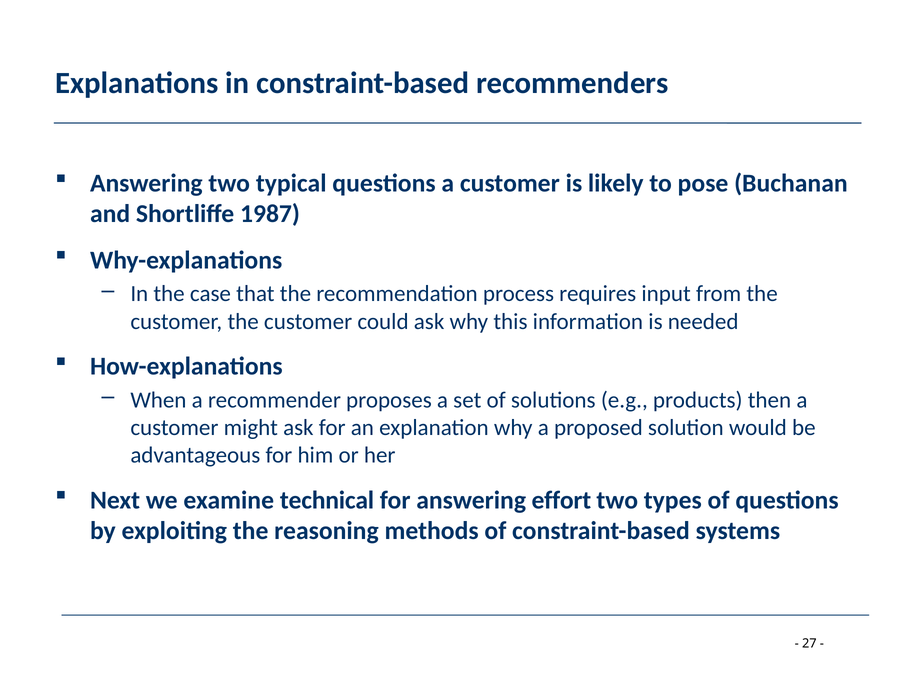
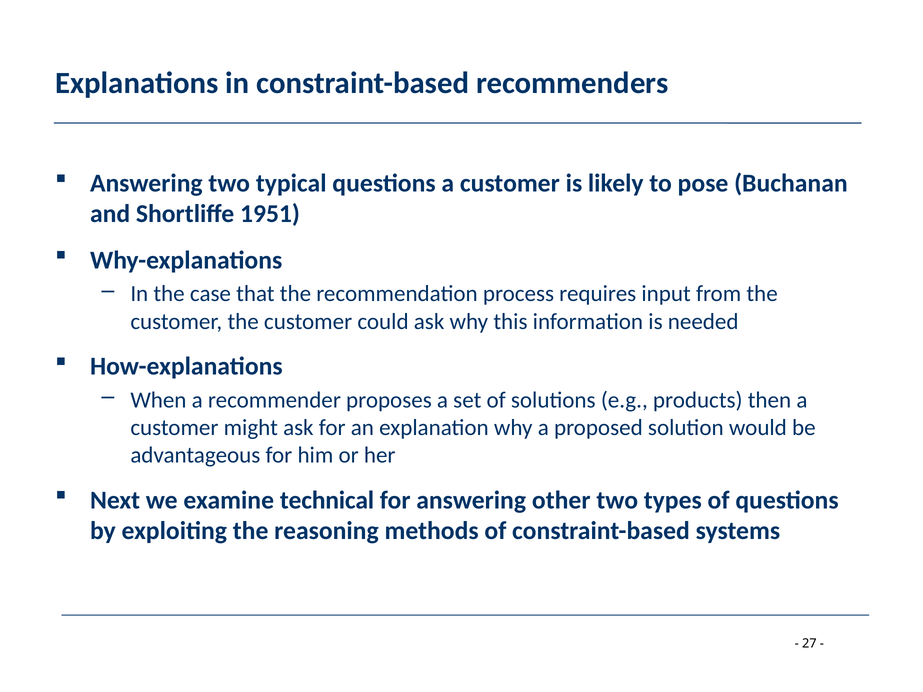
1987: 1987 -> 1951
effort: effort -> other
